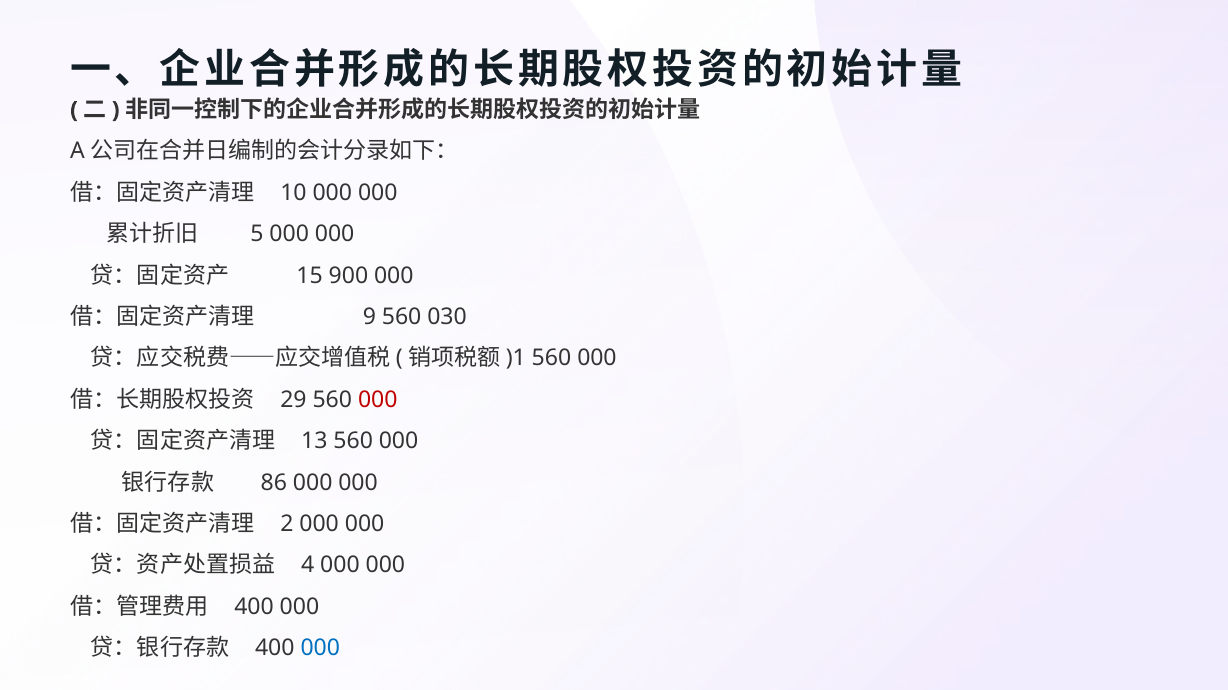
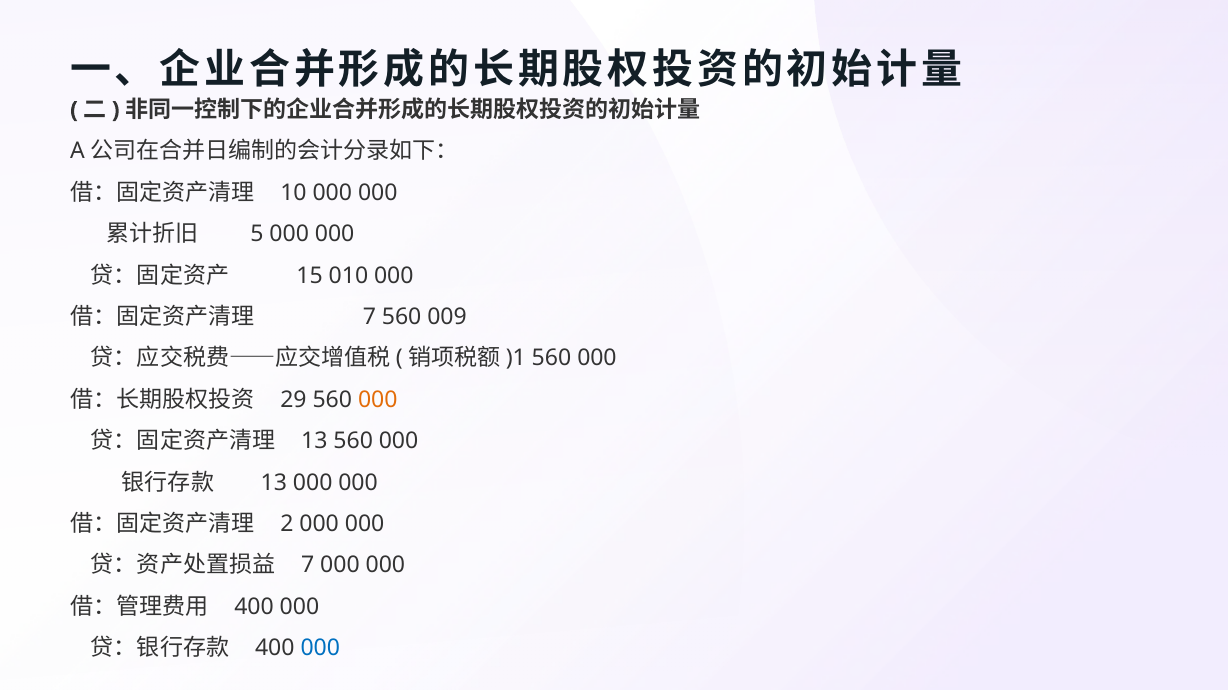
900: 900 -> 010
9 at (369, 317): 9 -> 7
030: 030 -> 009
000 at (378, 400) colour: red -> orange
86 at (274, 483): 86 -> 13
4 at (308, 566): 4 -> 7
